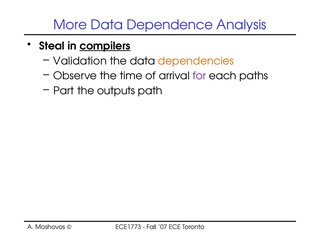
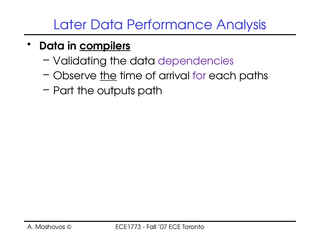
More: More -> Later
Dependence: Dependence -> Performance
Steal at (52, 46): Steal -> Data
Validation: Validation -> Validating
dependencies colour: orange -> purple
the at (108, 76) underline: none -> present
